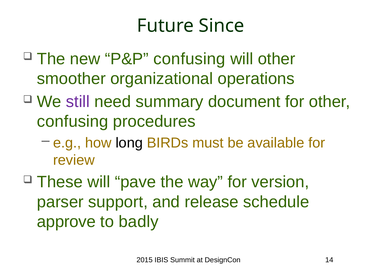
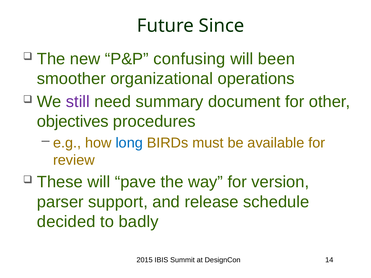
will other: other -> been
confusing at (73, 122): confusing -> objectives
long colour: black -> blue
approve: approve -> decided
